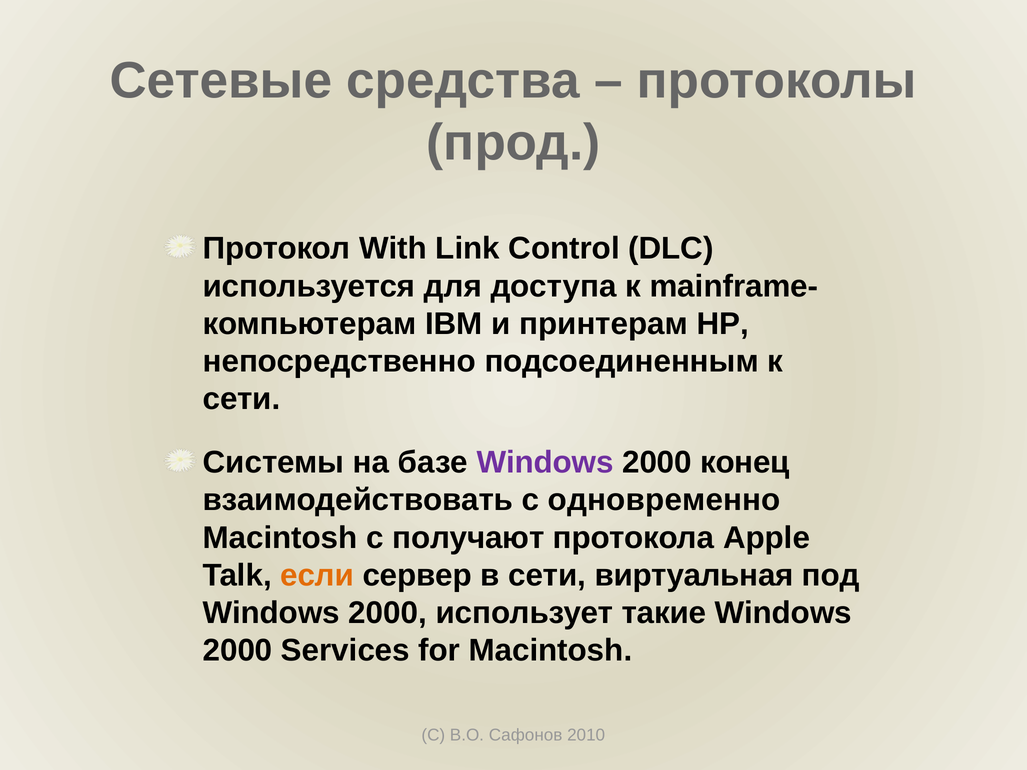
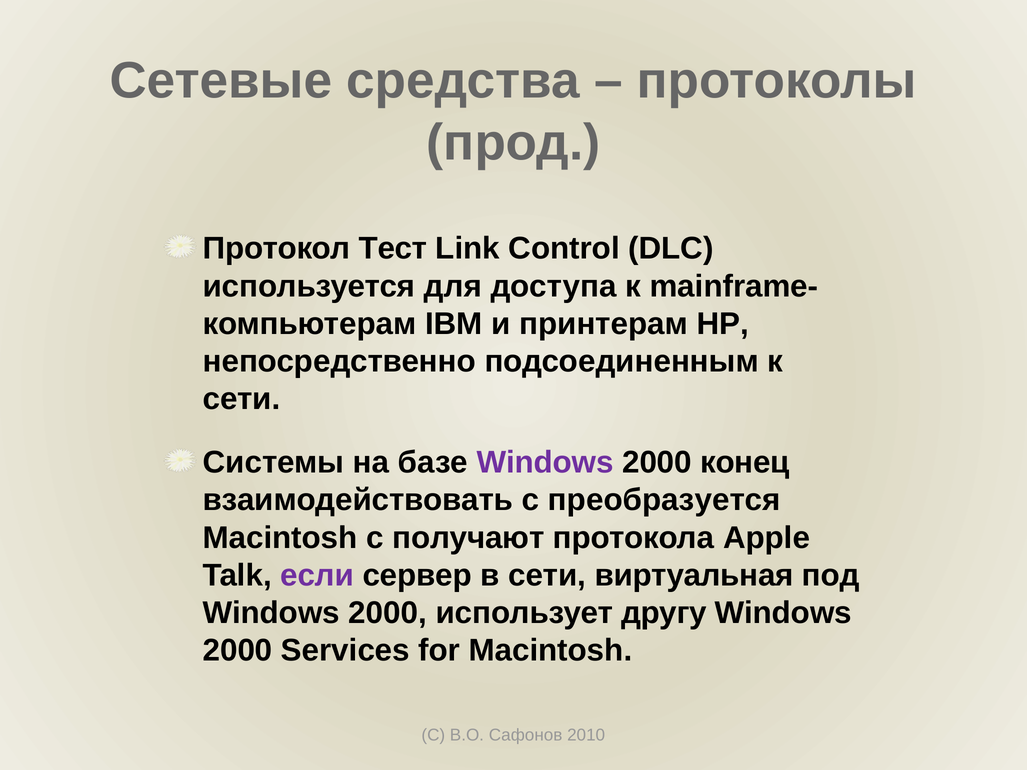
With: With -> Тест
одновременно: одновременно -> преобразуется
если colour: orange -> purple
такие: такие -> другу
